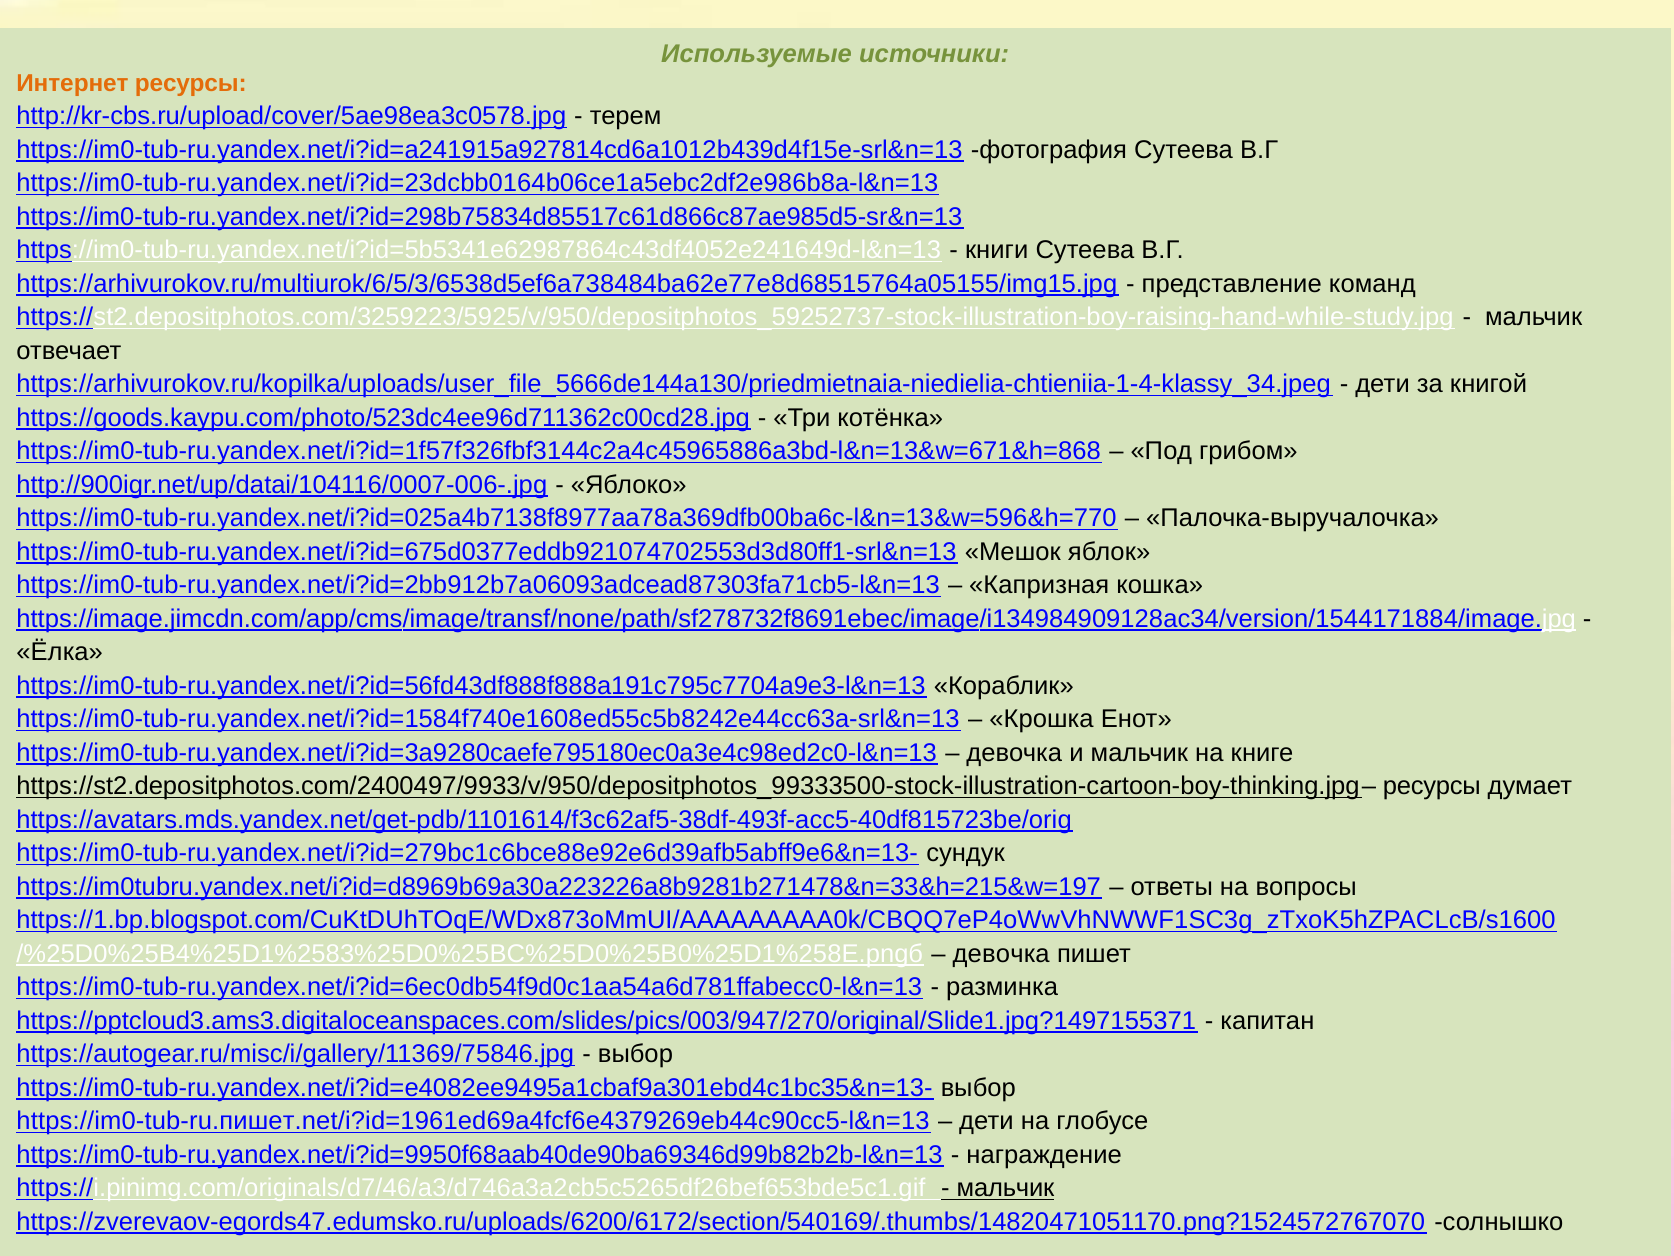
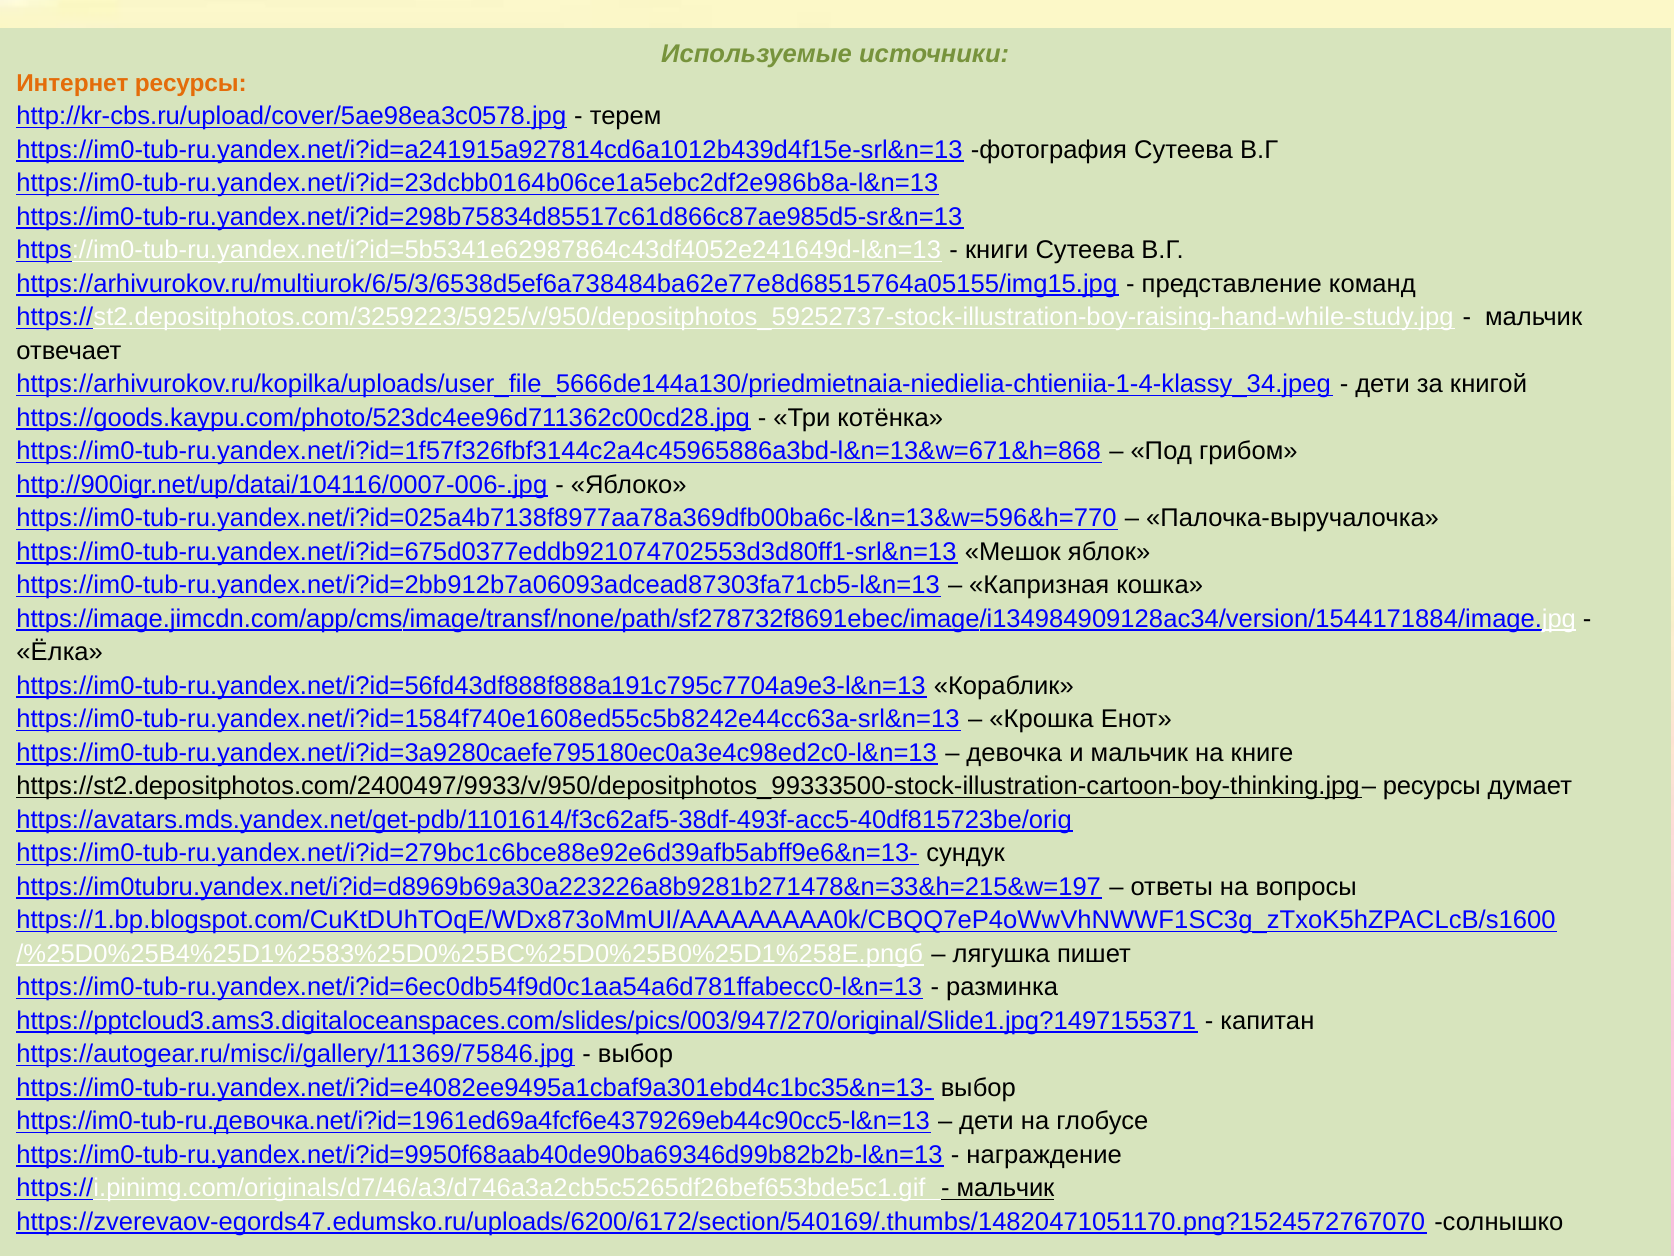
девочка at (1001, 953): девочка -> лягушка
https://im0-tub-ru.пишет.net/i?id=1961ed69a4fcf6e4379269eb44c90cc5-l&n=13: https://im0-tub-ru.пишет.net/i?id=1961ed69a4fcf6e4379269eb44c90cc5-l&n=13 -> https://im0-tub-ru.девочка.net/i?id=1961ed69a4fcf6e4379269eb44c90cc5-l&n=13
